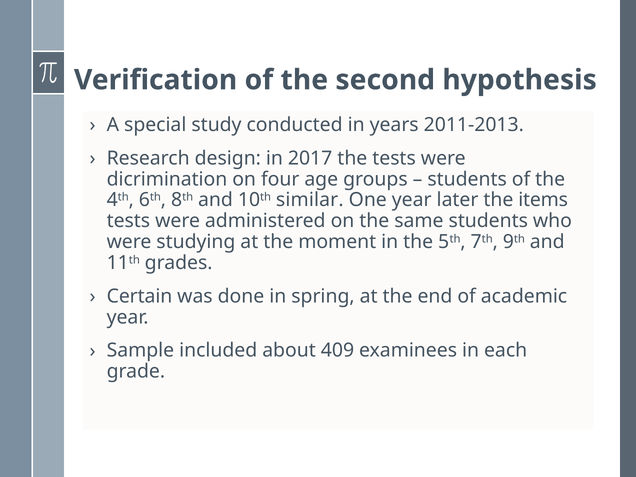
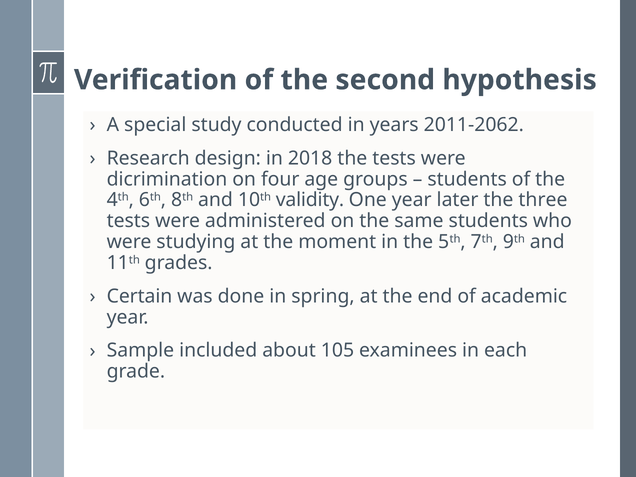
2011-2013: 2011-2013 -> 2011-2062
2017: 2017 -> 2018
similar: similar -> validity
items: items -> three
409: 409 -> 105
